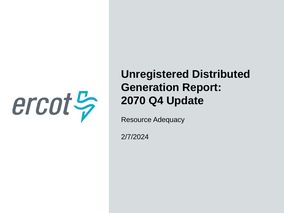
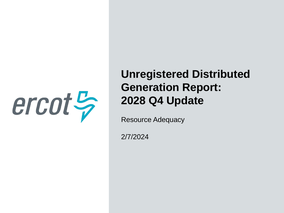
2070: 2070 -> 2028
